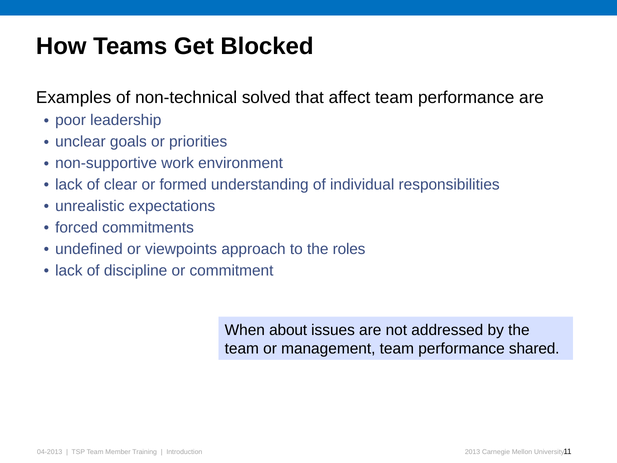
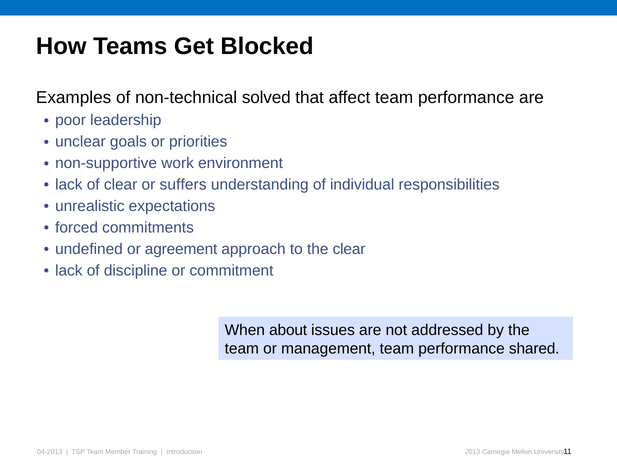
formed: formed -> suffers
viewpoints: viewpoints -> agreement
the roles: roles -> clear
